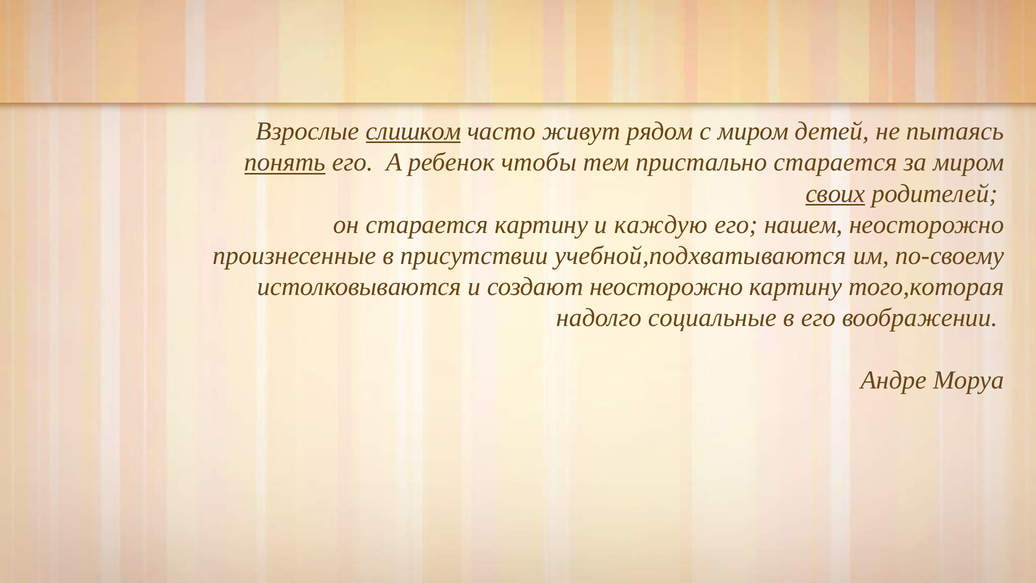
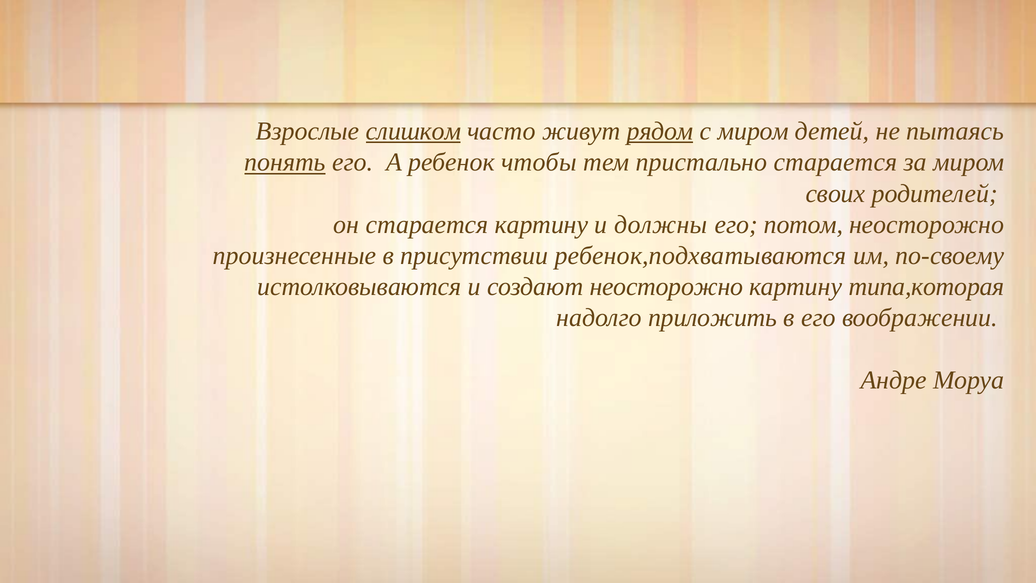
рядом underline: none -> present
своих underline: present -> none
каждую: каждую -> должны
нашем: нашем -> потом
учебной,подхватываются: учебной,подхватываются -> ребенок,подхватываются
того,которая: того,которая -> типа,которая
социальные: социальные -> приложить
